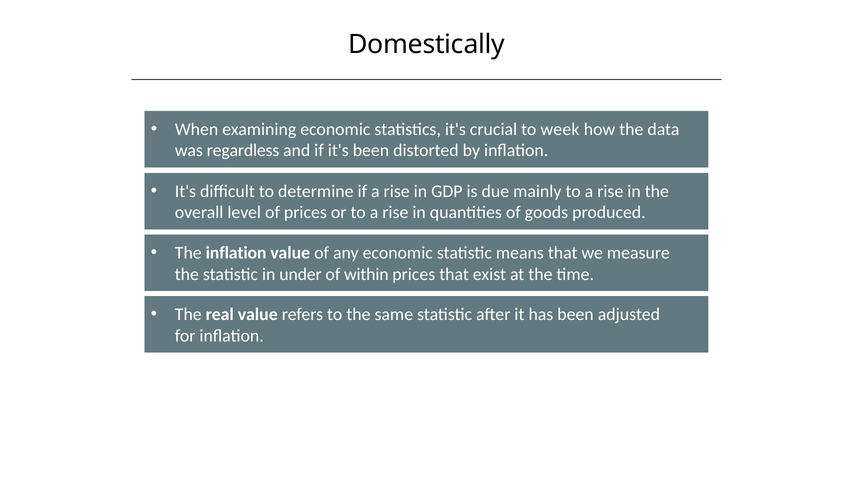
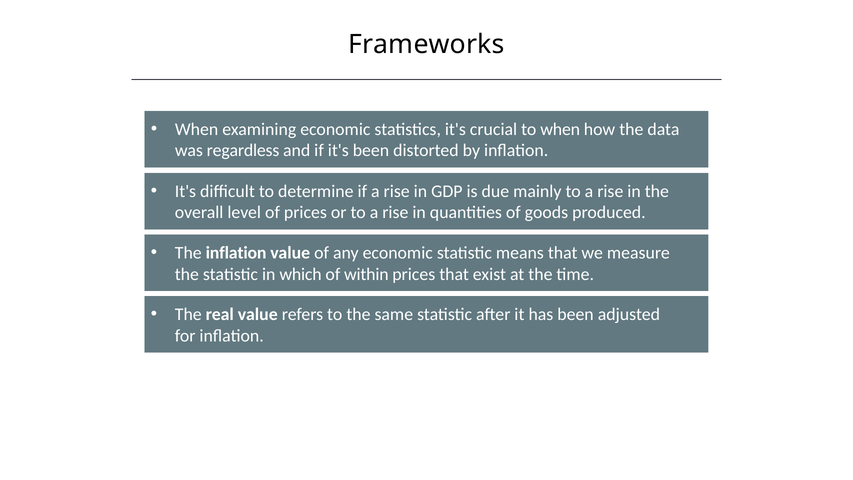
Domestically: Domestically -> Frameworks
to week: week -> when
under: under -> which
